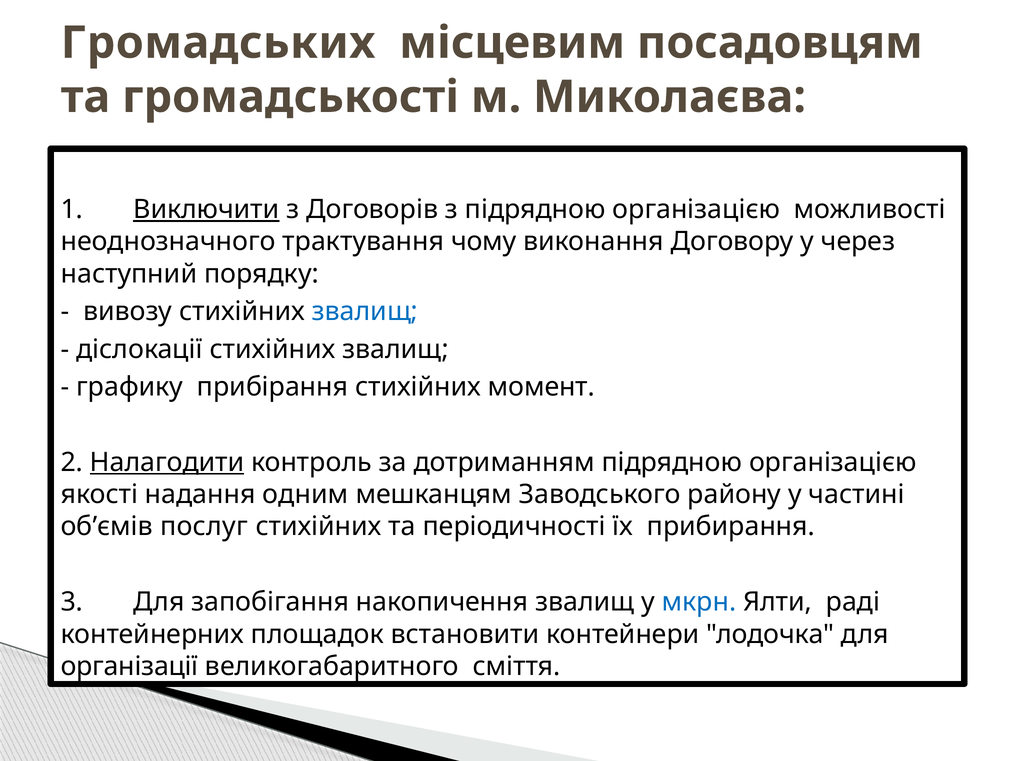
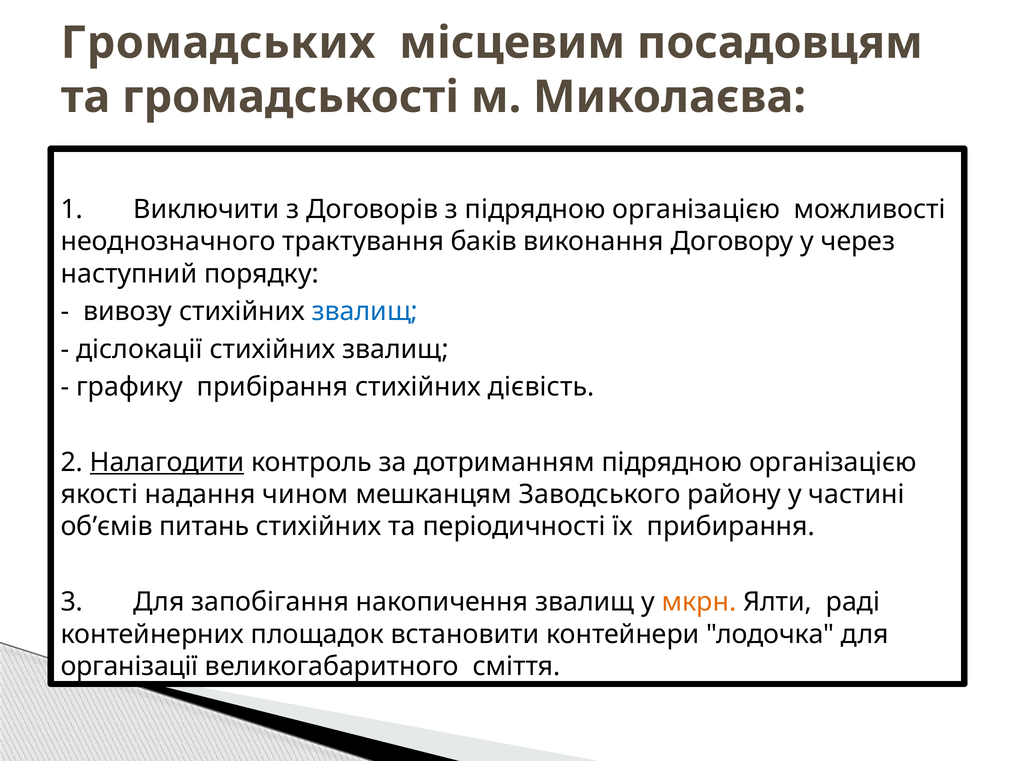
Виключити underline: present -> none
чому: чому -> баків
момент: момент -> дієвість
одним: одним -> чином
послуг: послуг -> питань
мкрн colour: blue -> orange
